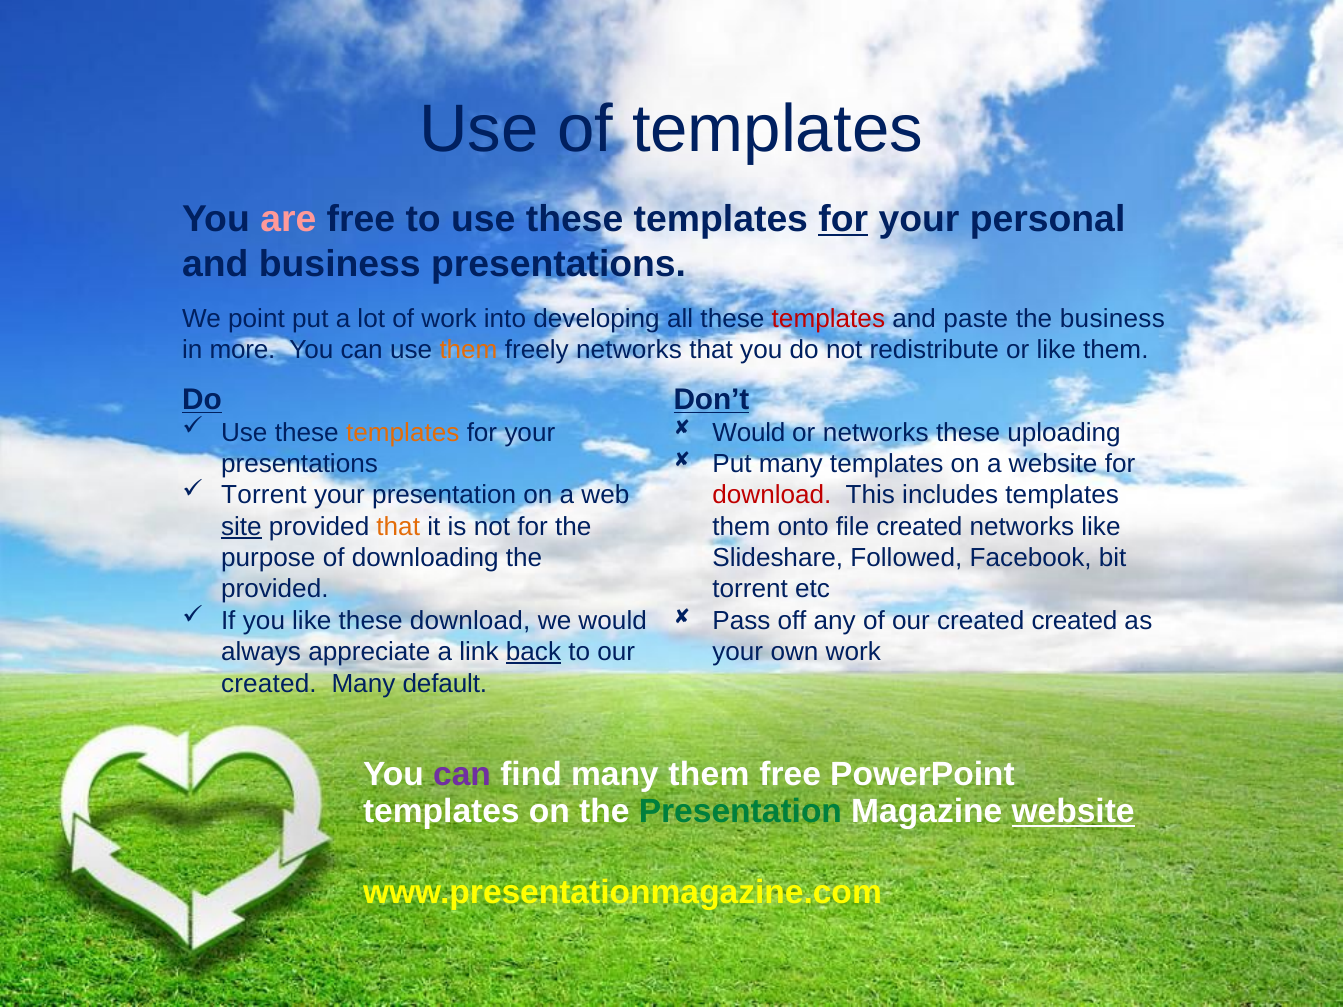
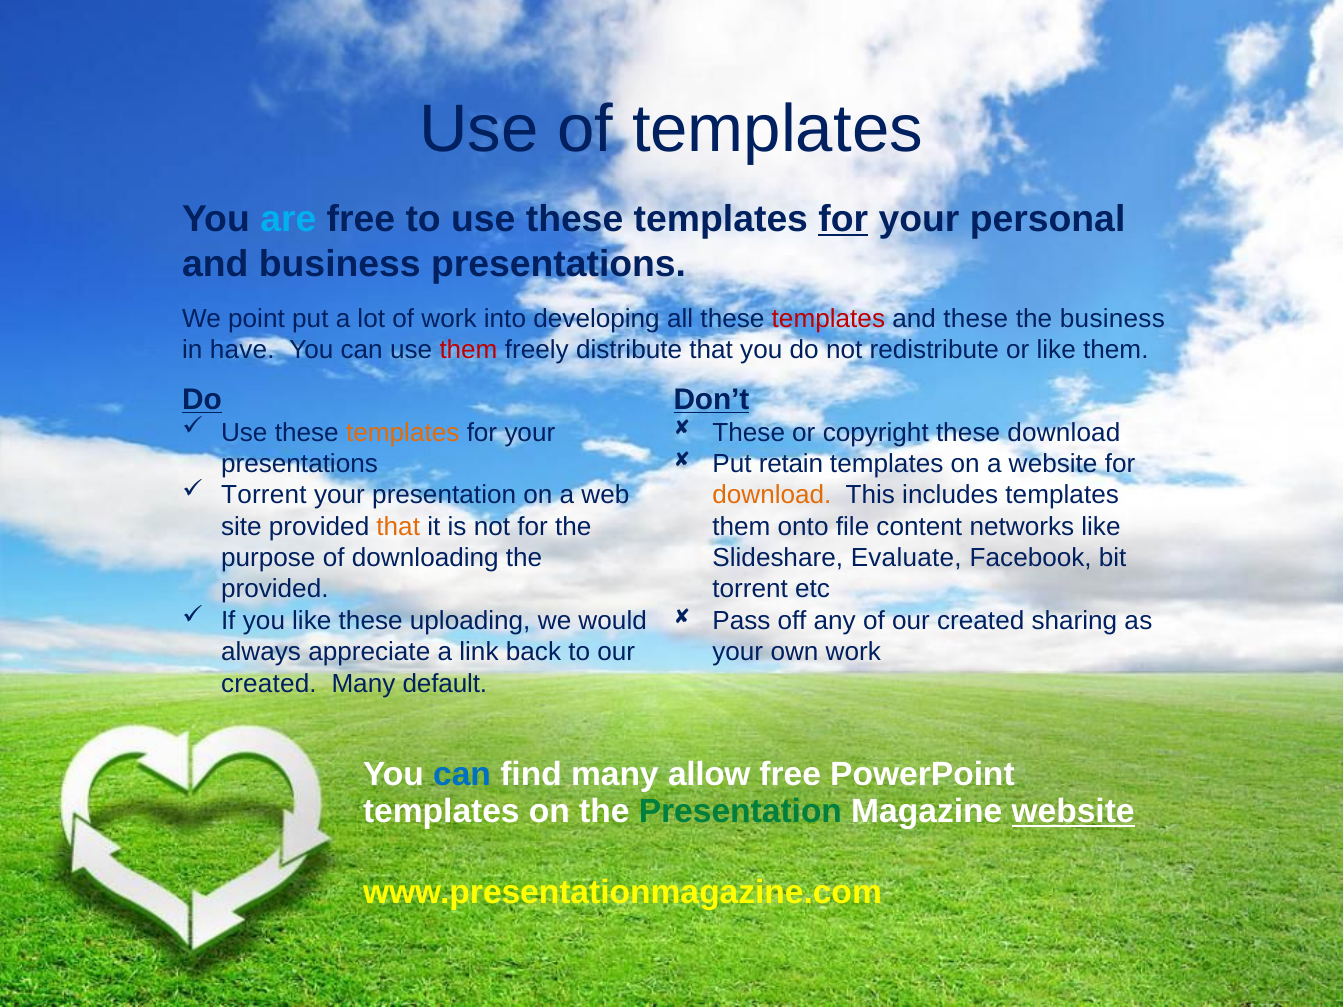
are colour: pink -> light blue
and paste: paste -> these
more: more -> have
them at (468, 350) colour: orange -> red
freely networks: networks -> distribute
Would at (749, 433): Would -> These
or networks: networks -> copyright
these uploading: uploading -> download
Put many: many -> retain
download at (772, 495) colour: red -> orange
site underline: present -> none
file created: created -> content
Followed: Followed -> Evaluate
these download: download -> uploading
created created: created -> sharing
back underline: present -> none
can at (462, 775) colour: purple -> blue
many them: them -> allow
